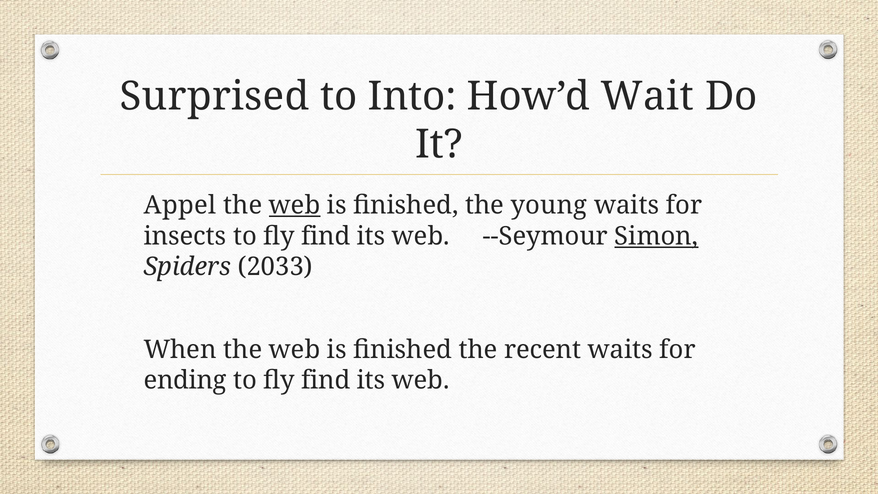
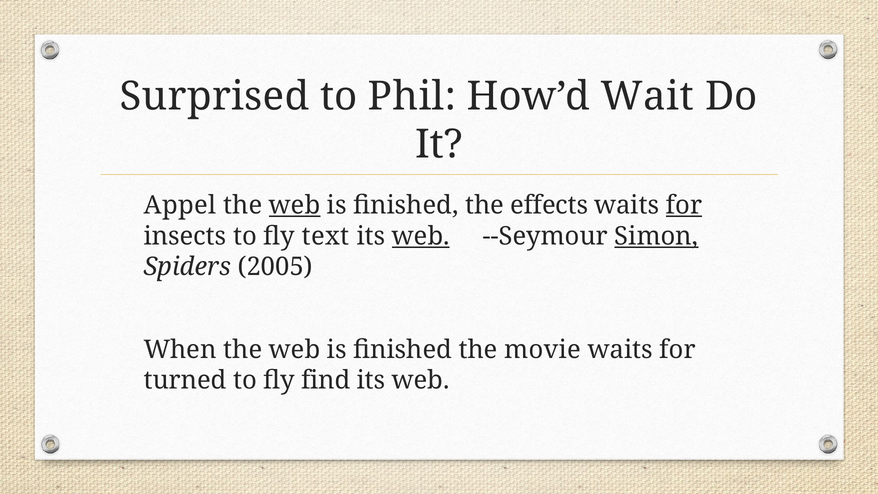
Into: Into -> Phil
young: young -> effects
for at (684, 205) underline: none -> present
insects to fly find: find -> text
web at (421, 236) underline: none -> present
2033: 2033 -> 2005
recent: recent -> movie
ending: ending -> turned
